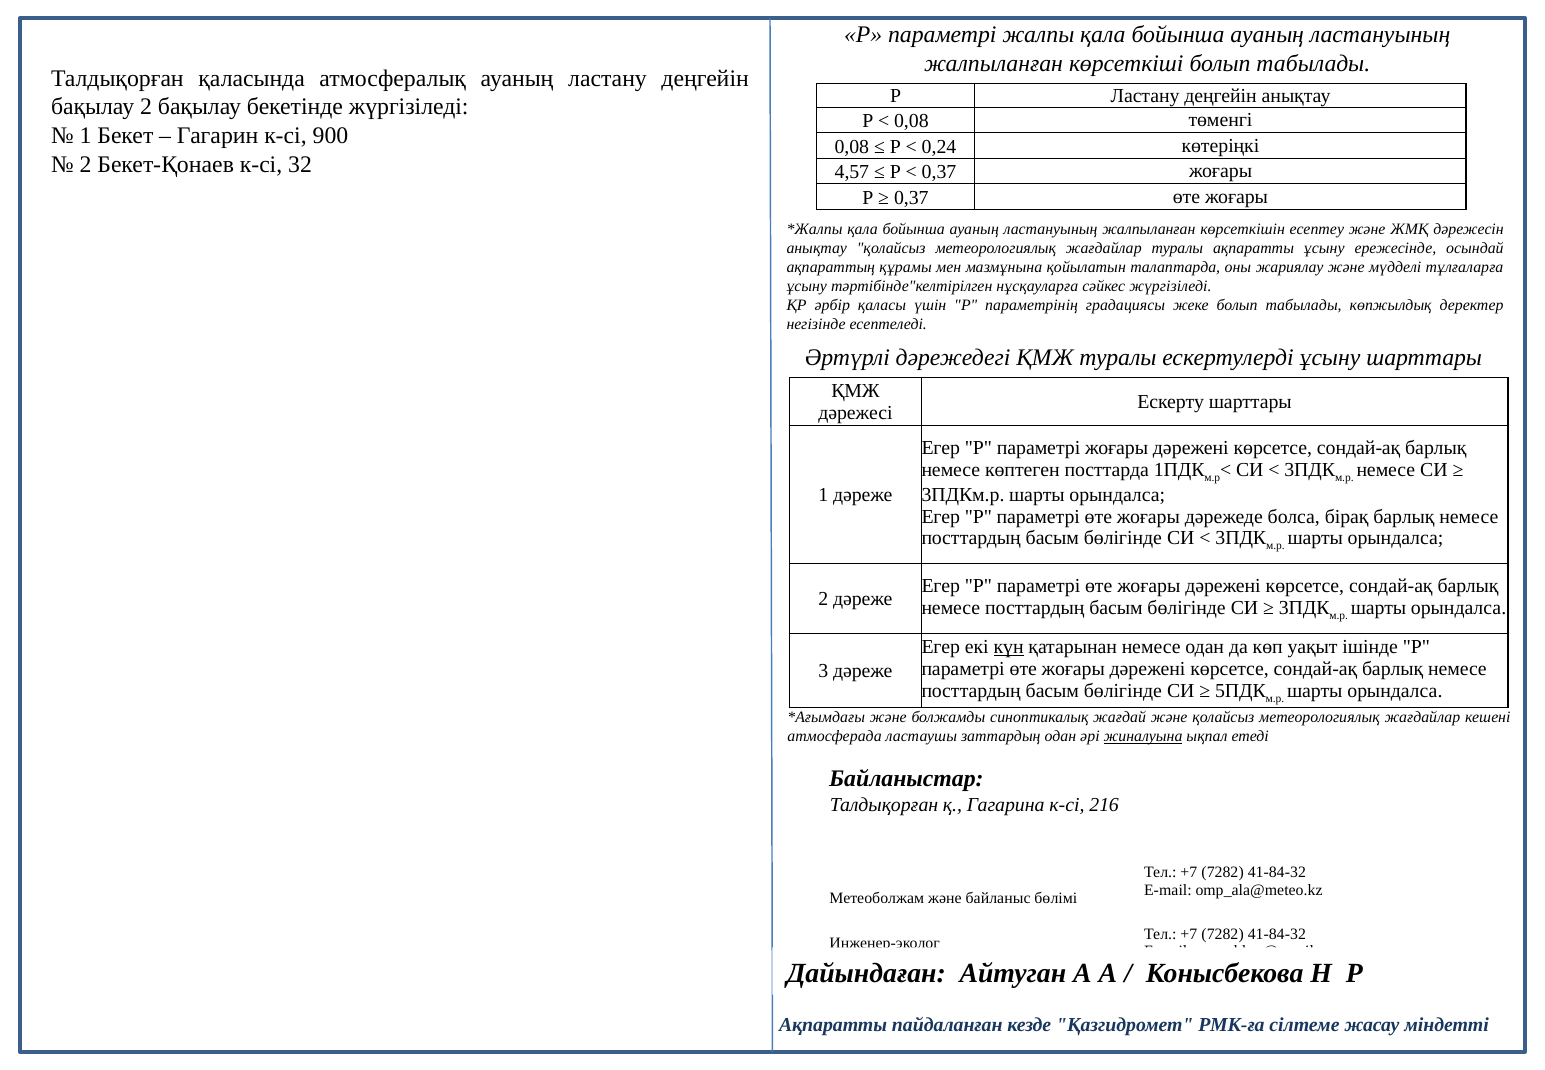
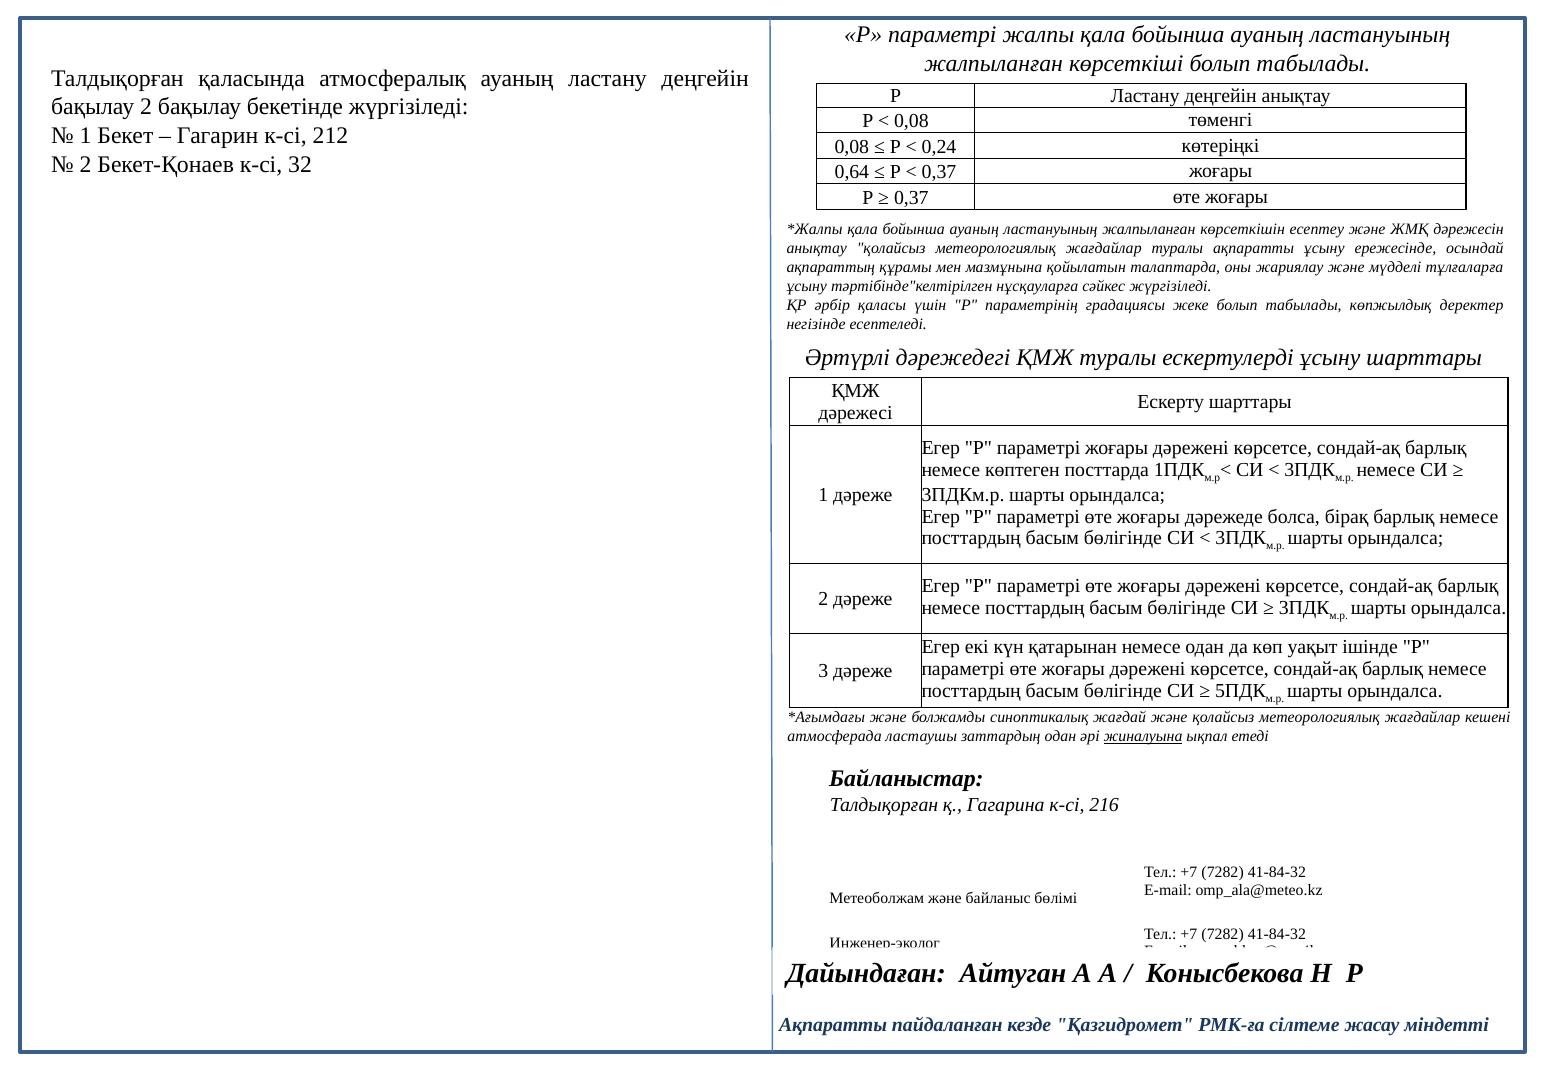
900: 900 -> 212
4,57: 4,57 -> 0,64
күн underline: present -> none
